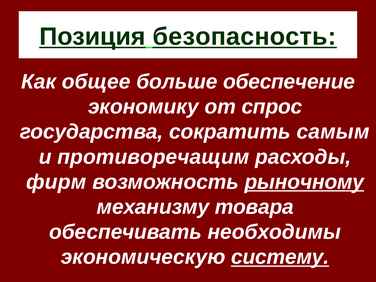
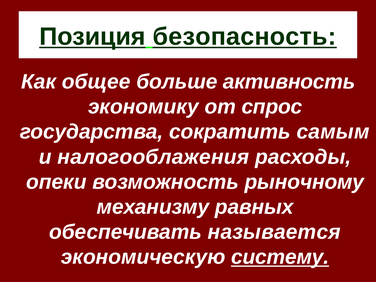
обеспечение: обеспечение -> активность
противоречащим: противоречащим -> налогооблажения
фирм: фирм -> опеки
рыночному underline: present -> none
товара: товара -> равных
необходимы: необходимы -> называется
